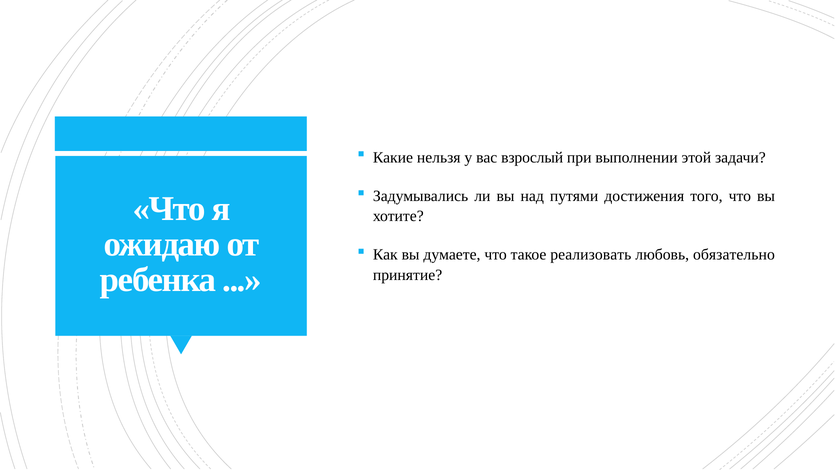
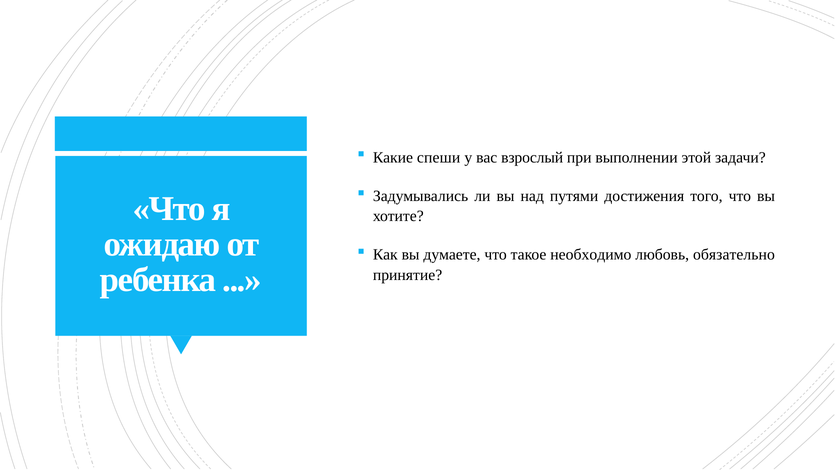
нельзя: нельзя -> спеши
реализовать: реализовать -> необходимо
